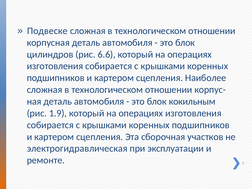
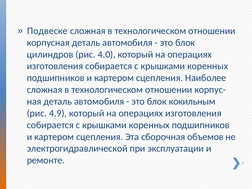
6.6: 6.6 -> 4.0
1.9: 1.9 -> 4.9
участков: участков -> объемов
электрогидравлическая: электрогидравлическая -> электрогидравлической
